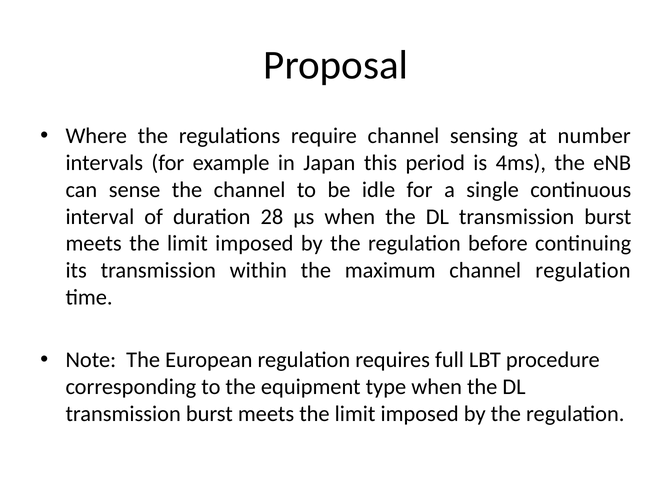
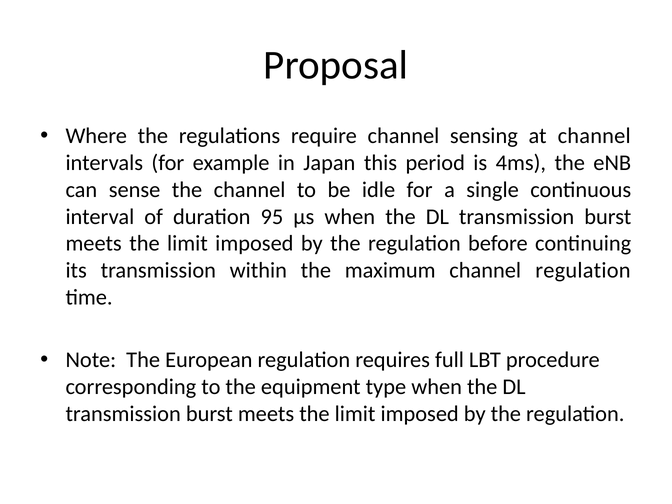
at number: number -> channel
28: 28 -> 95
